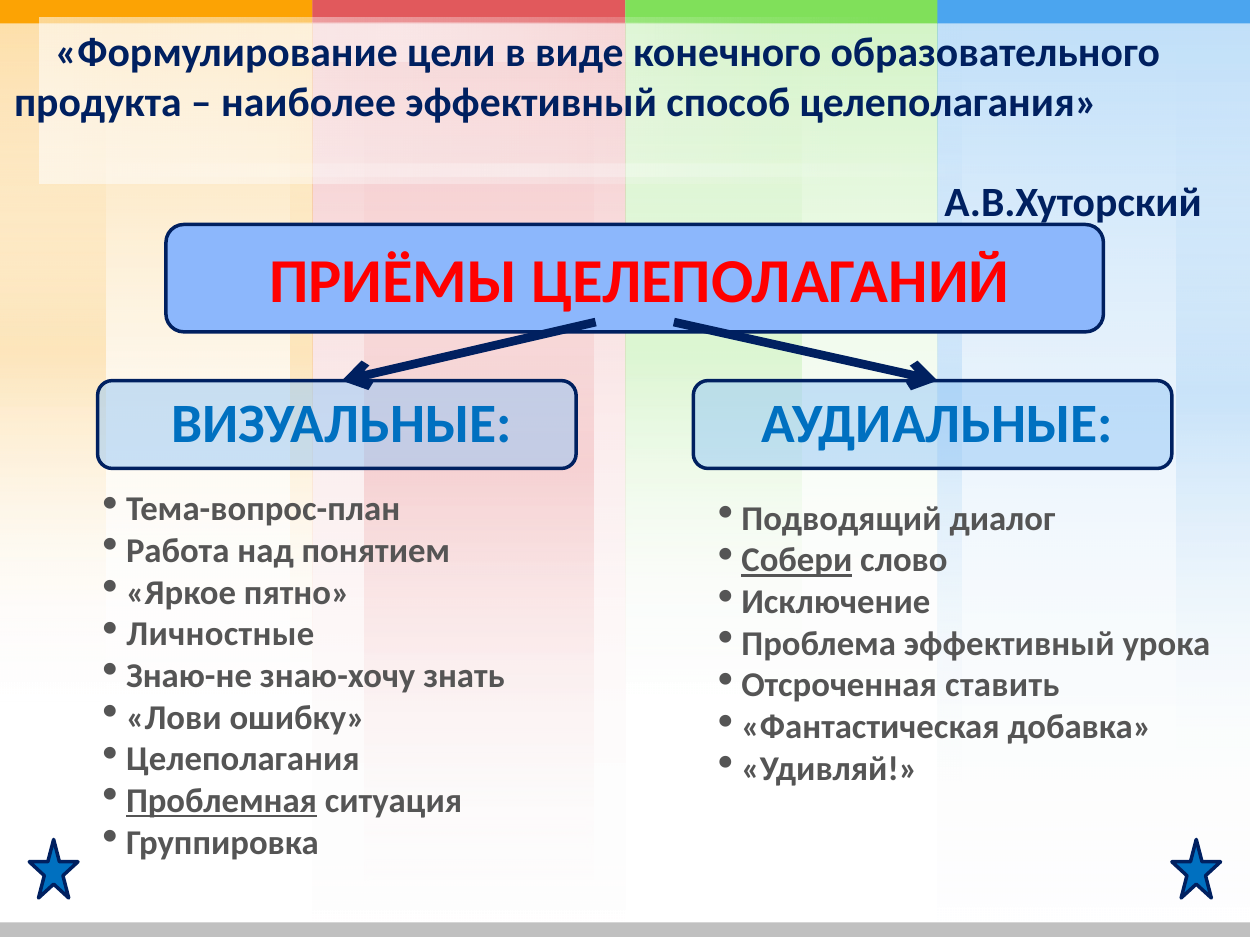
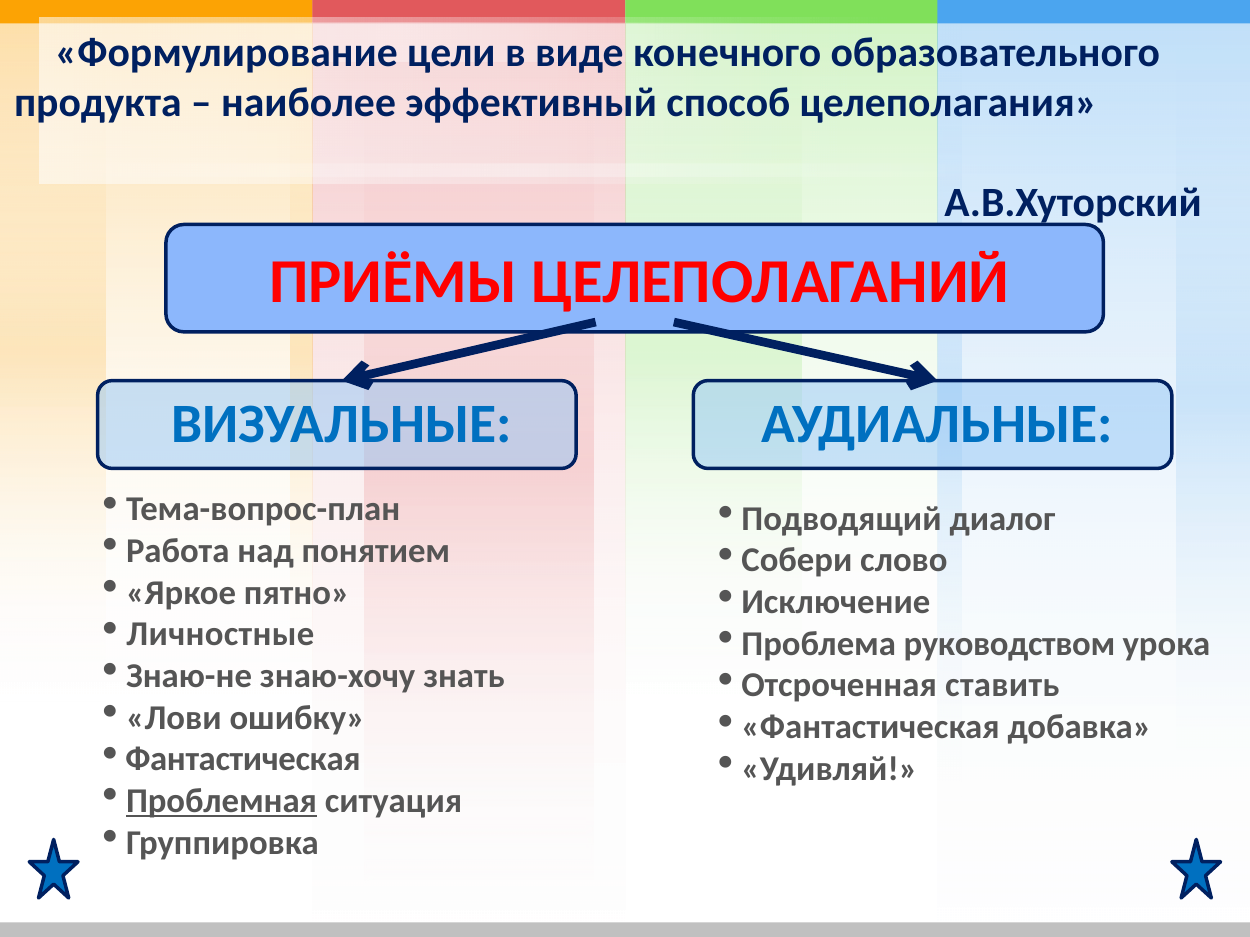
Собери underline: present -> none
Проблема эффективный: эффективный -> руководством
Целеполагания at (243, 760): Целеполагания -> Фантастическая
